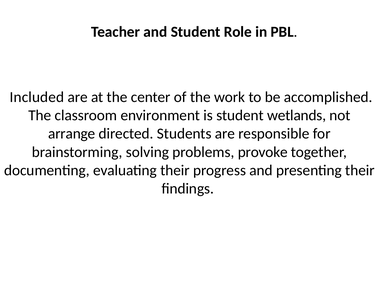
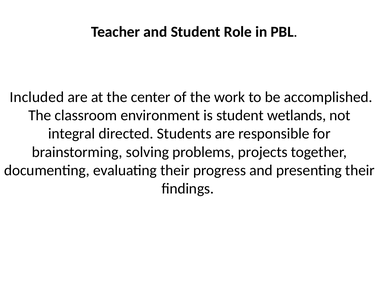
arrange: arrange -> integral
provoke: provoke -> projects
